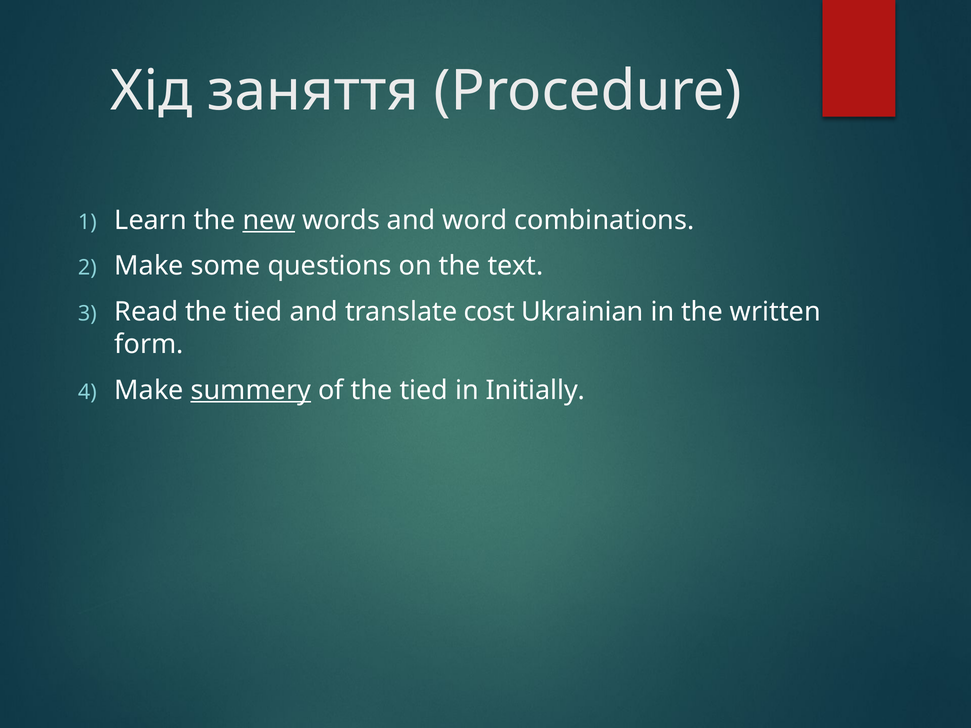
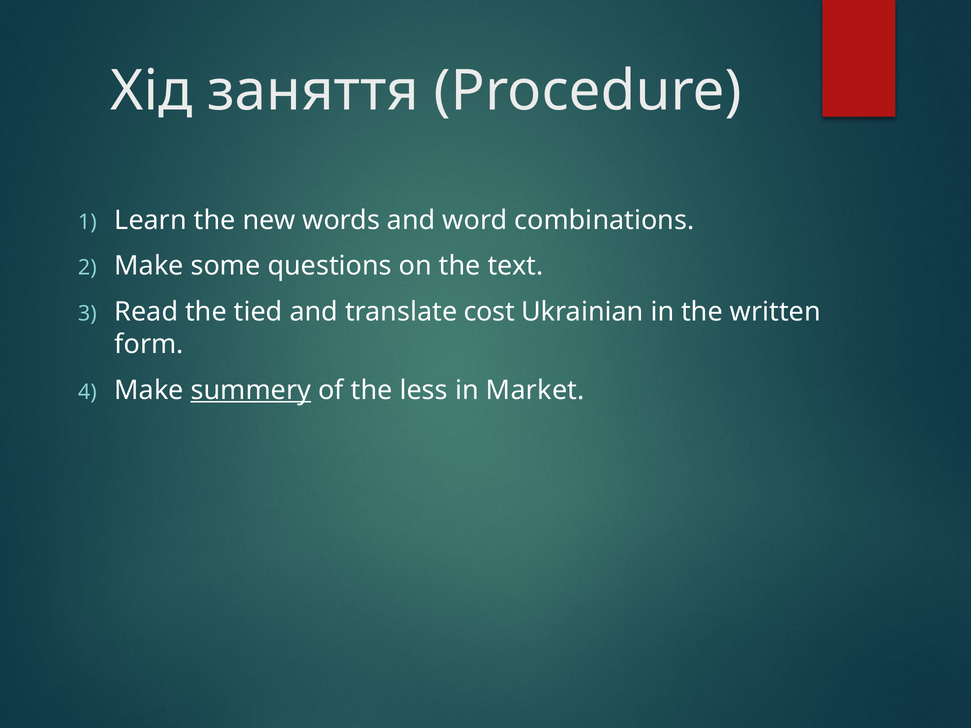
new underline: present -> none
of the tied: tied -> less
Initially: Initially -> Market
